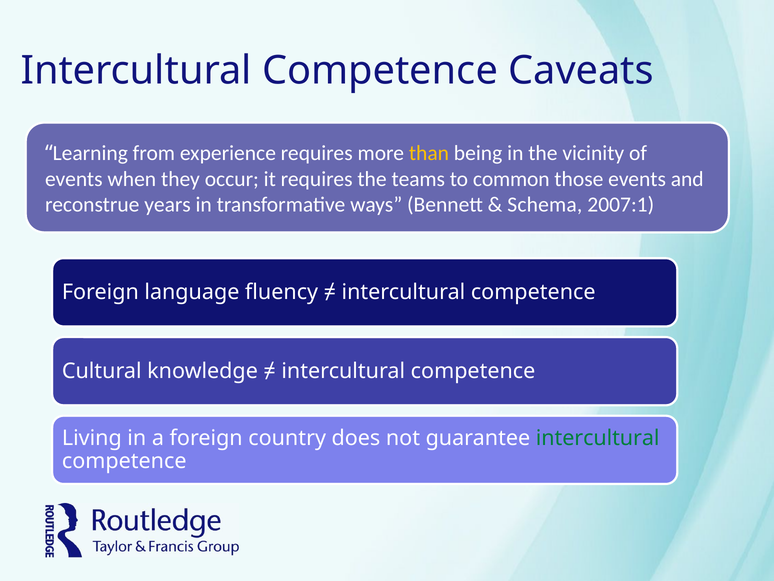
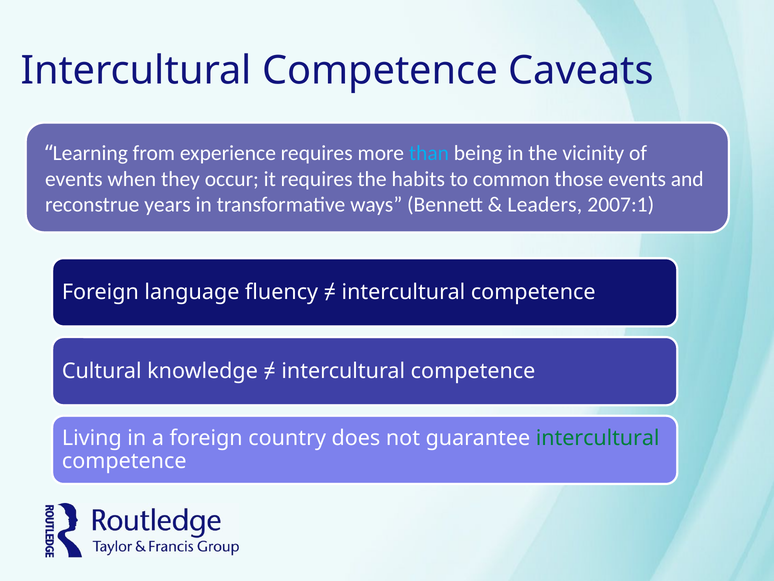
than colour: yellow -> light blue
teams: teams -> habits
Schema: Schema -> Leaders
